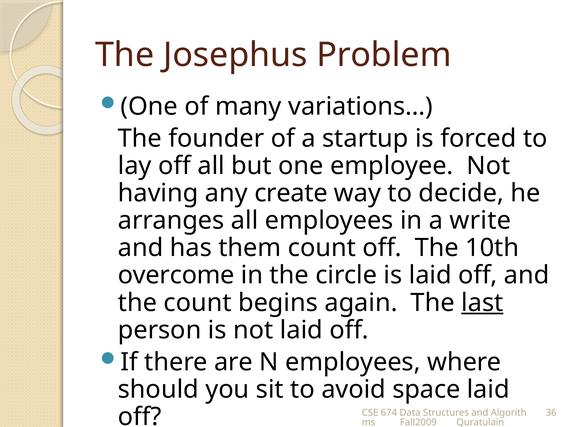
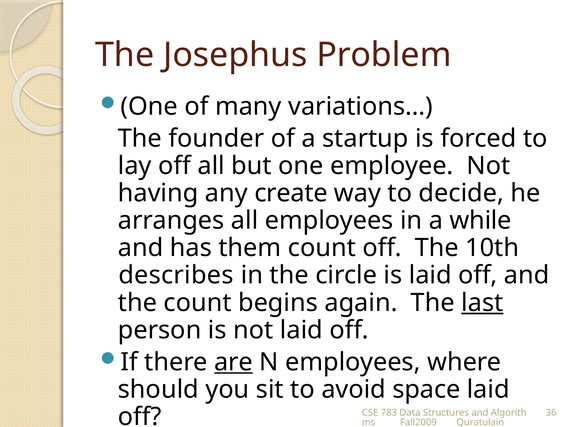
write: write -> while
overcome: overcome -> describes
are underline: none -> present
674: 674 -> 783
